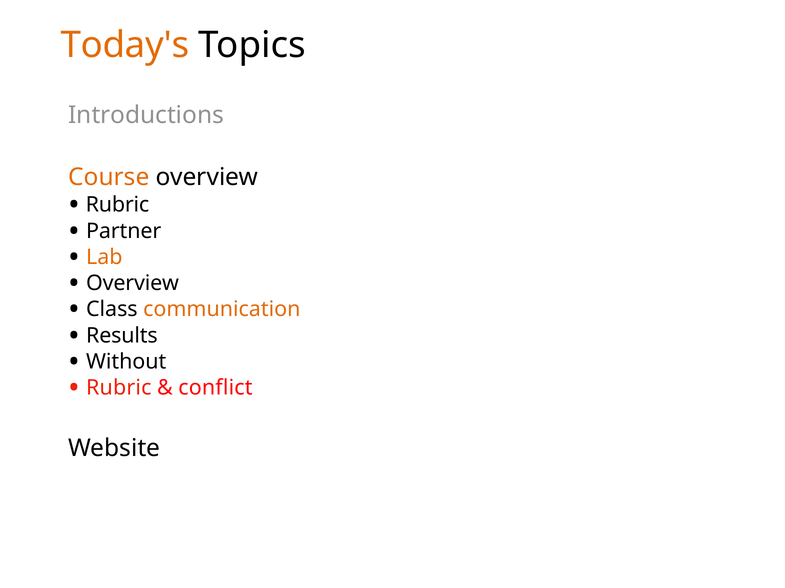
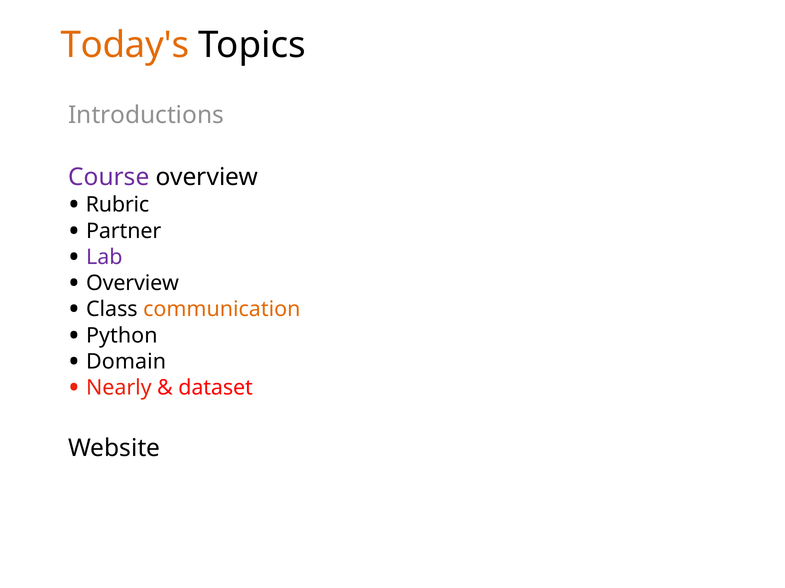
Course colour: orange -> purple
Lab colour: orange -> purple
Results: Results -> Python
Without: Without -> Domain
Rubric at (119, 388): Rubric -> Nearly
conflict: conflict -> dataset
